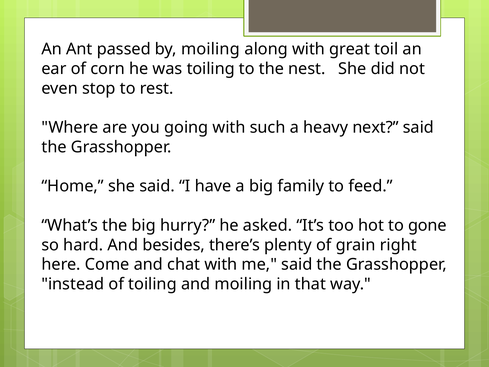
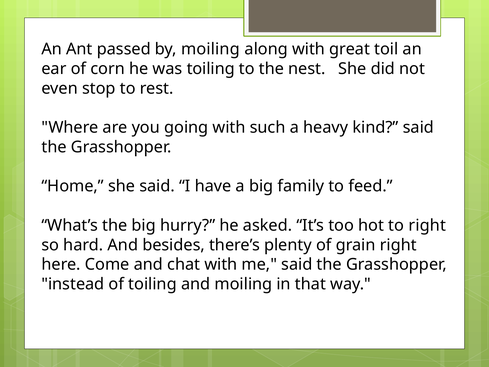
next: next -> kind
to gone: gone -> right
